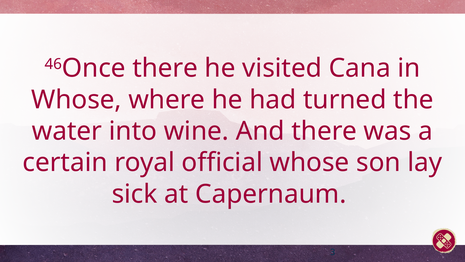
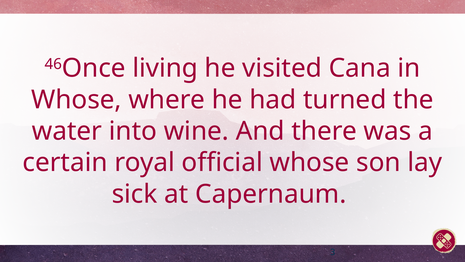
there at (165, 68): there -> living
